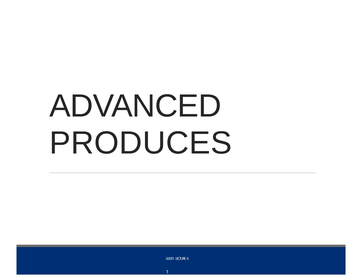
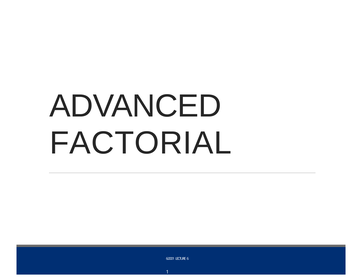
PRODUCES: PRODUCES -> FACTORIAL
